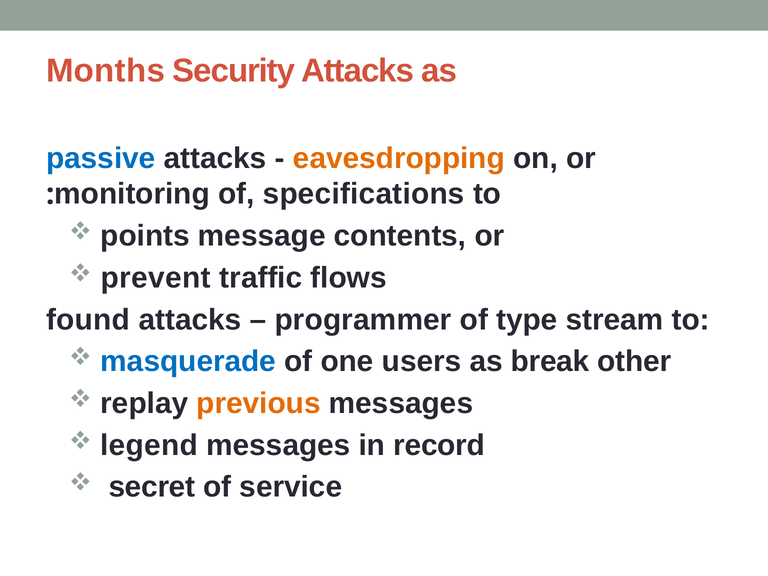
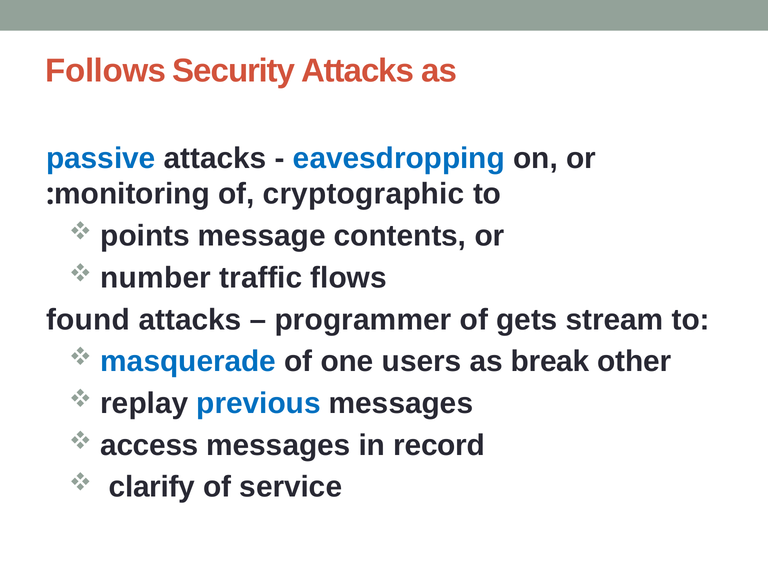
Months: Months -> Follows
eavesdropping colour: orange -> blue
specifications: specifications -> cryptographic
prevent: prevent -> number
type: type -> gets
previous colour: orange -> blue
legend: legend -> access
secret: secret -> clarify
